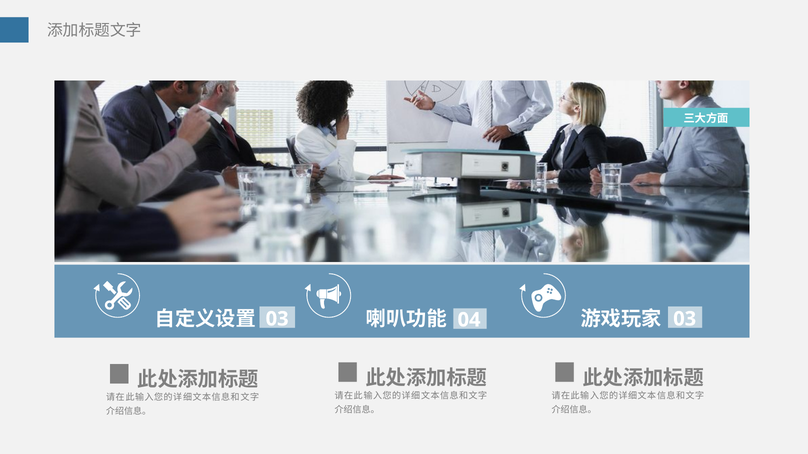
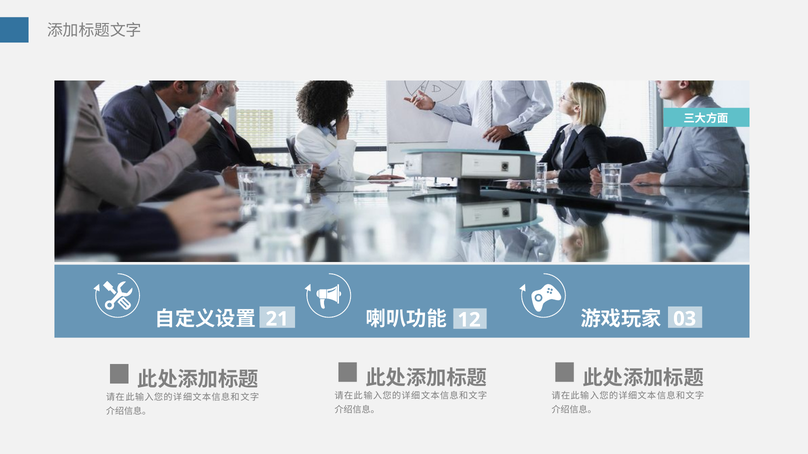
03 at (277, 319): 03 -> 21
04: 04 -> 12
